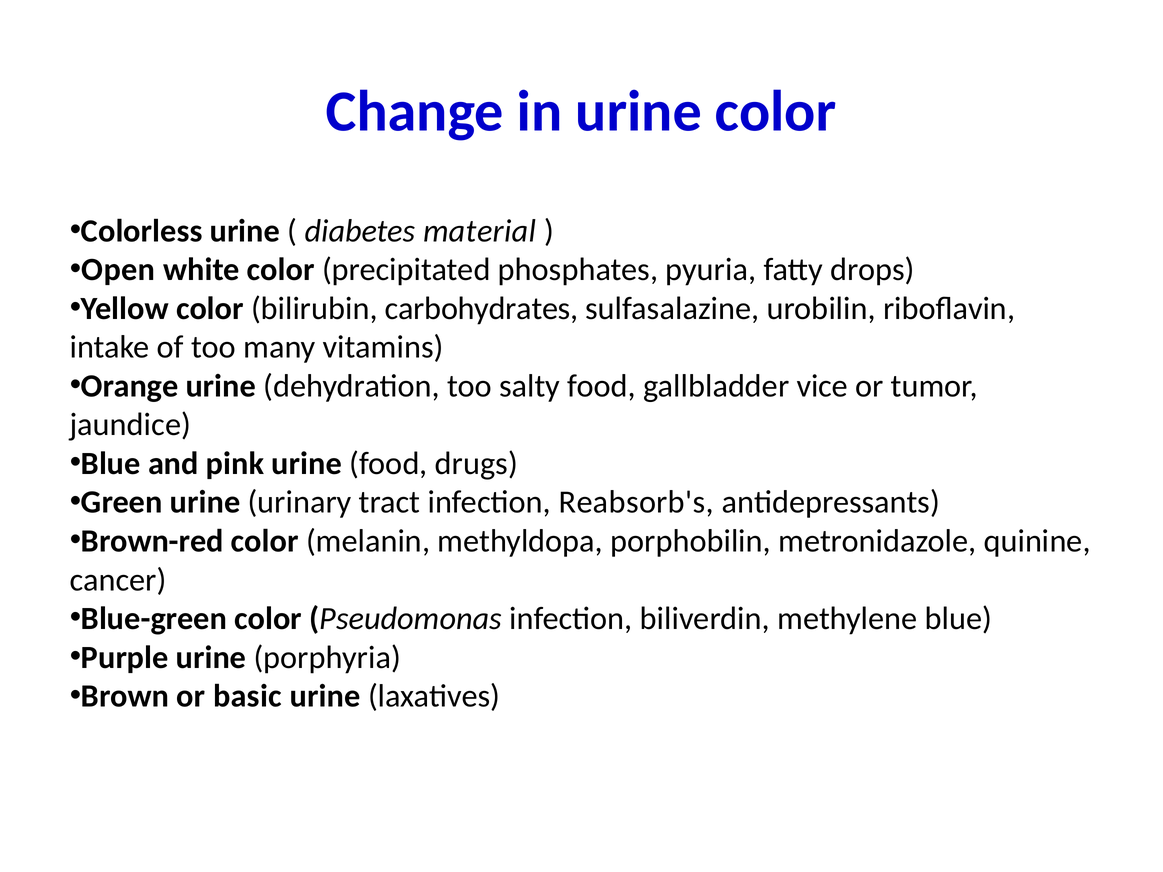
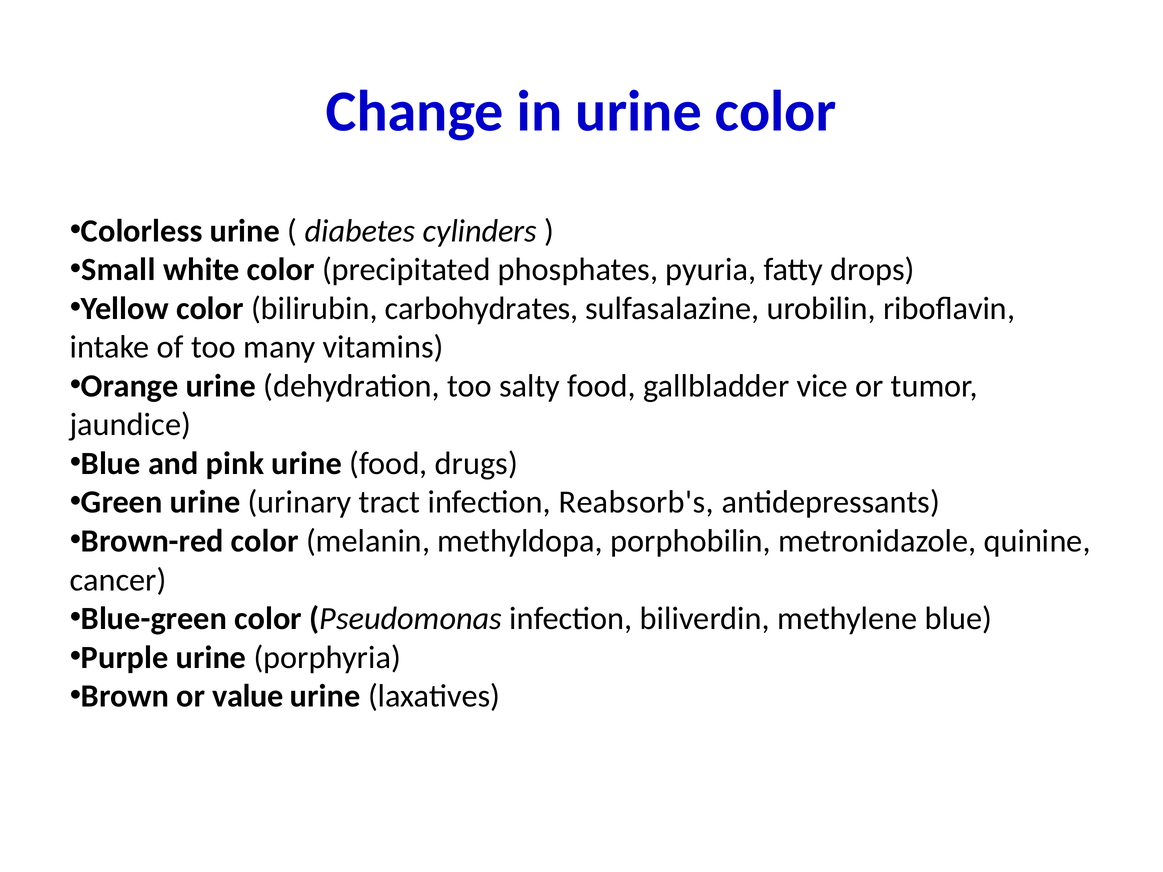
material: material -> cylinders
Open: Open -> Small
basic: basic -> value
